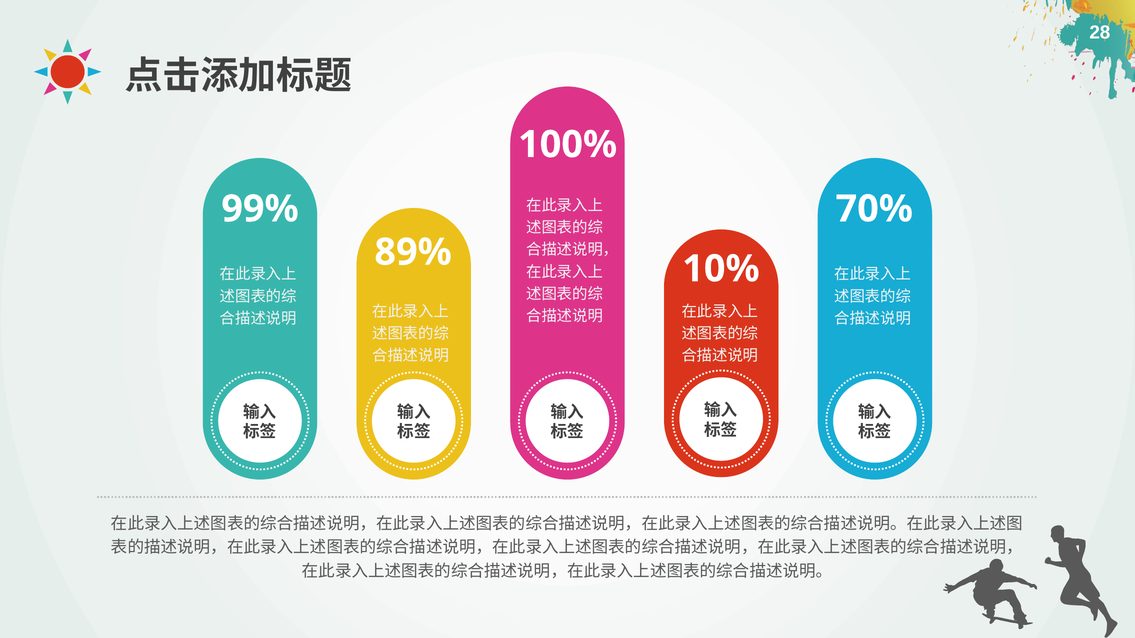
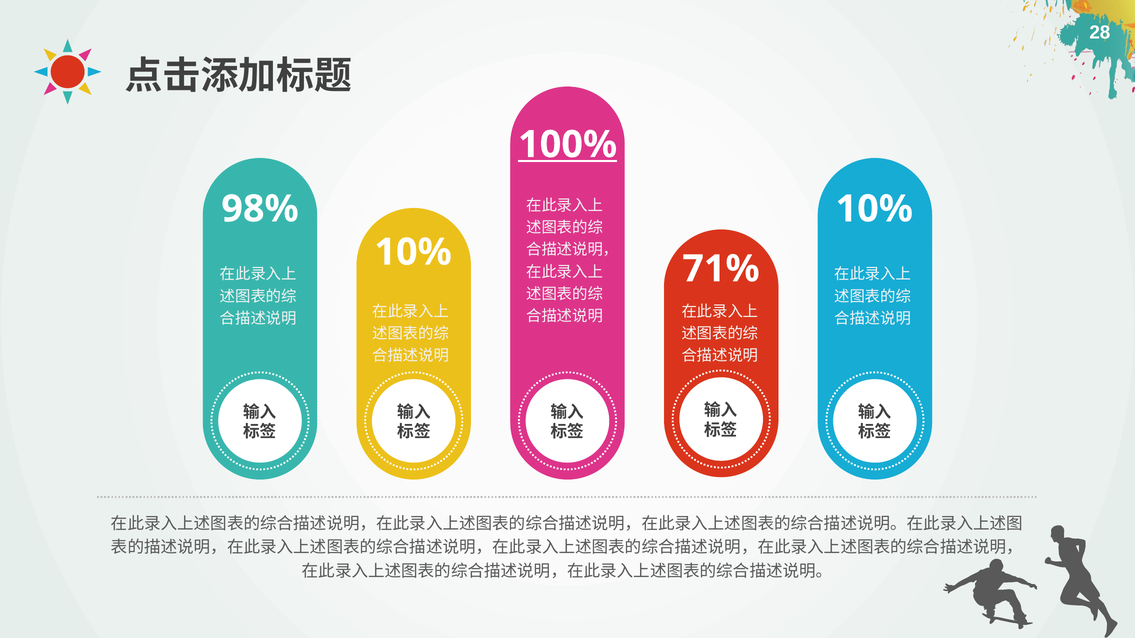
100% underline: none -> present
99%: 99% -> 98%
70% at (874, 209): 70% -> 10%
89% at (413, 252): 89% -> 10%
10%: 10% -> 71%
